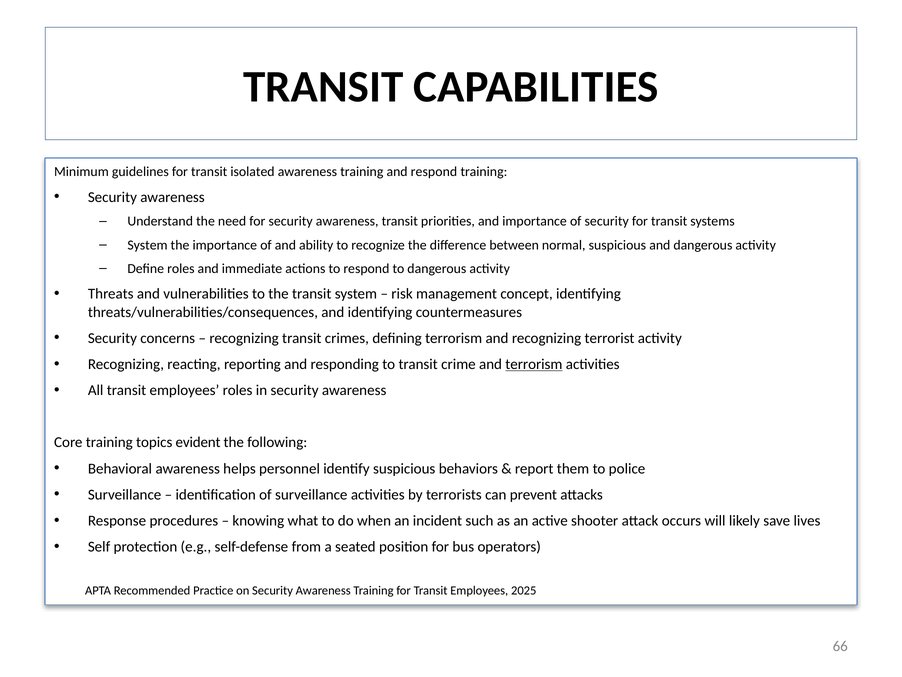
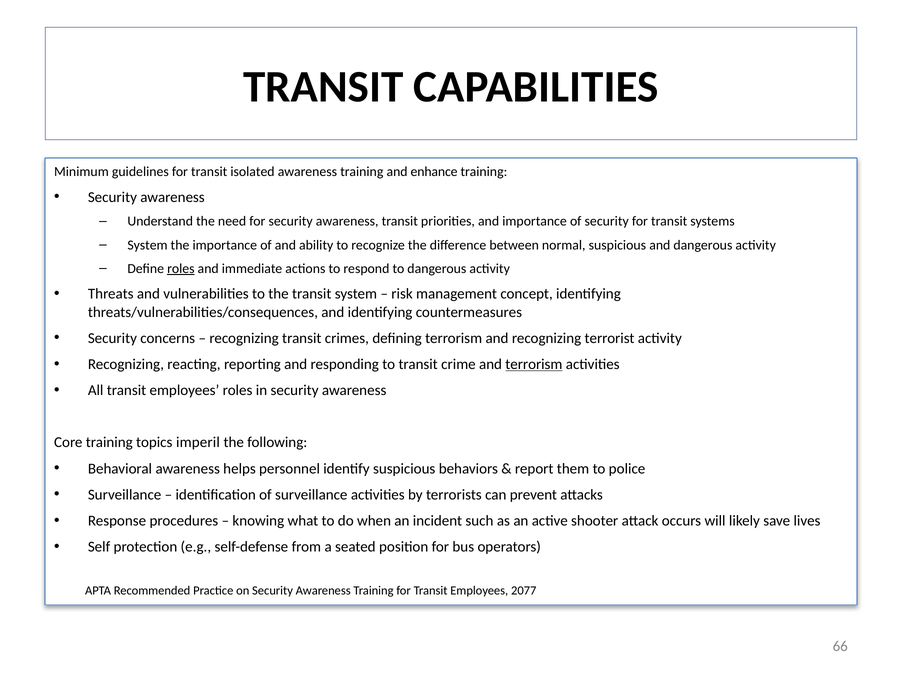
and respond: respond -> enhance
roles at (181, 268) underline: none -> present
evident: evident -> imperil
2025: 2025 -> 2077
